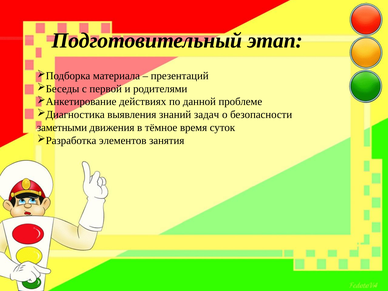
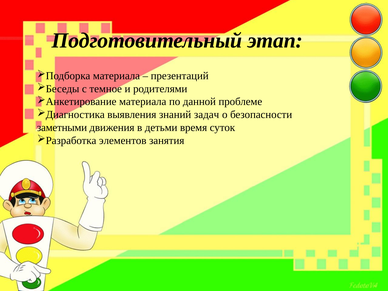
первой: первой -> темное
действиях at (143, 102): действиях -> материала
тёмное: тёмное -> детьми
